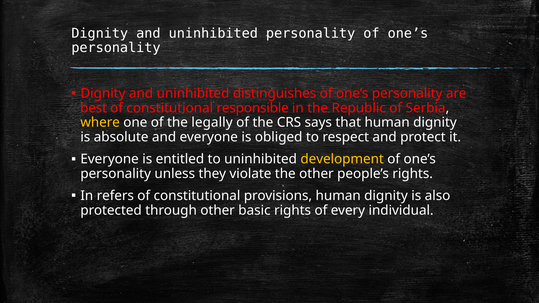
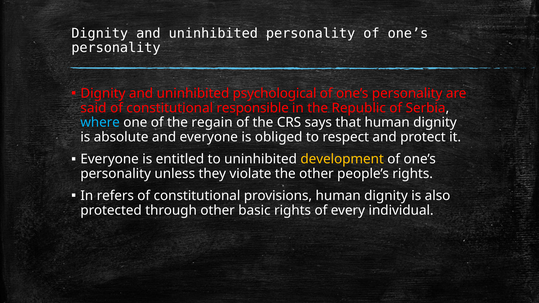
distinguishes: distinguishes -> psychological
best: best -> said
where colour: yellow -> light blue
legally: legally -> regain
